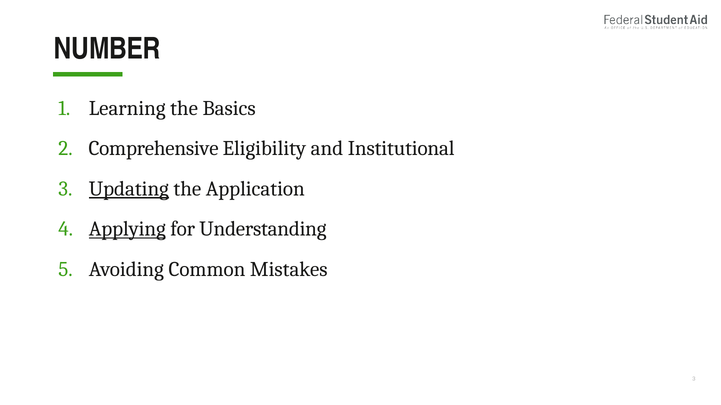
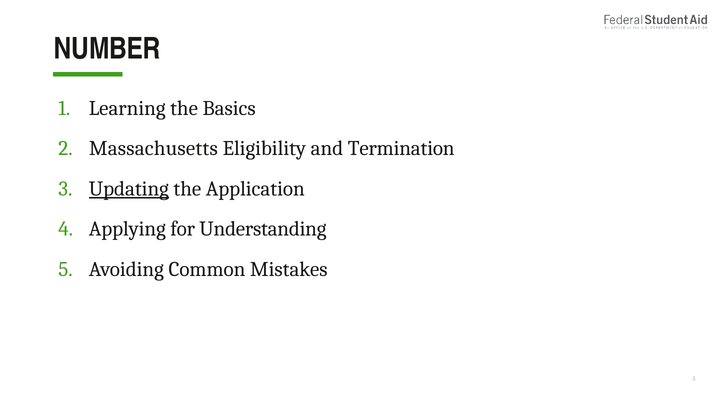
Comprehensive: Comprehensive -> Massachusetts
Institutional: Institutional -> Termination
Applying underline: present -> none
